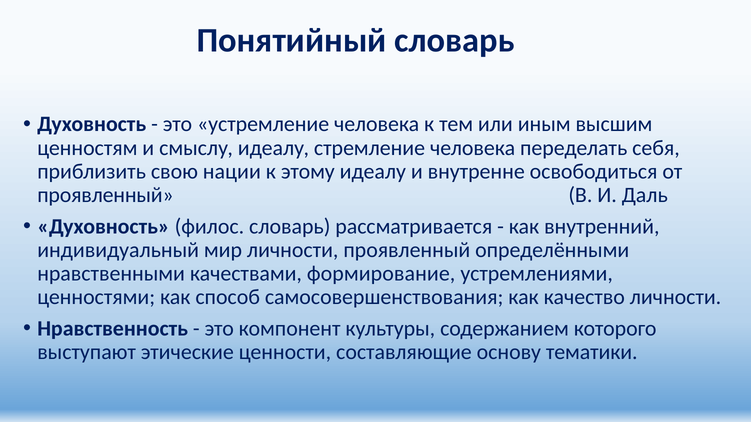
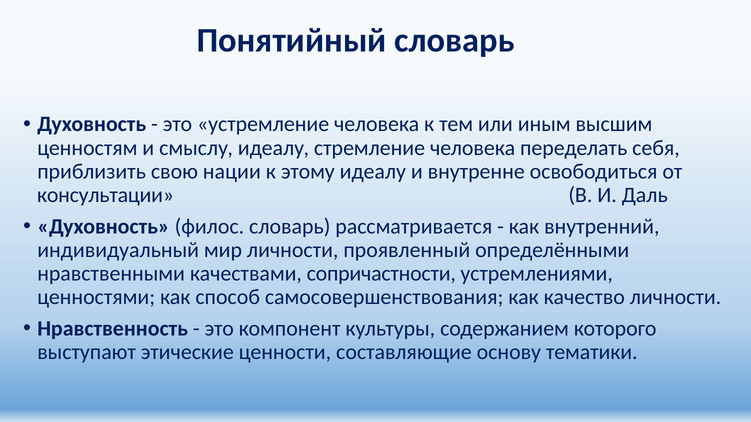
проявленный at (105, 195): проявленный -> консультации
формирование: формирование -> сопричастности
